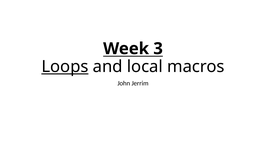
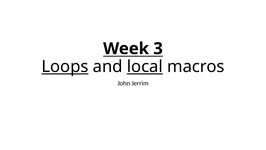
local underline: none -> present
